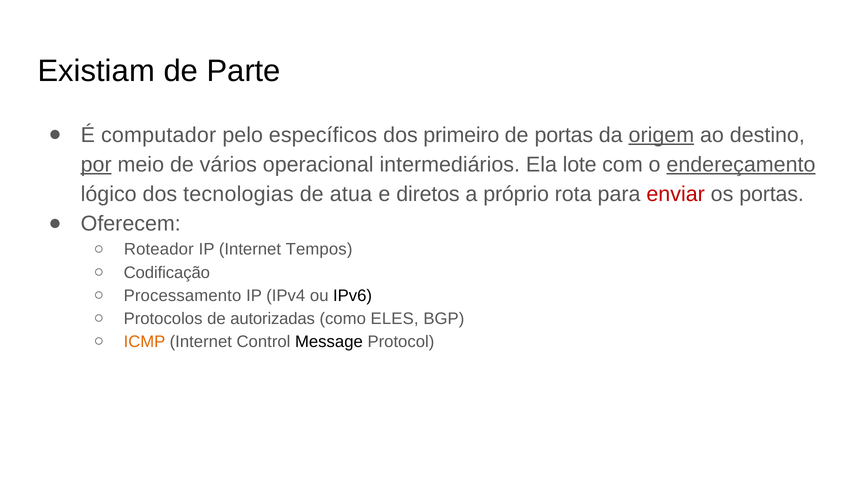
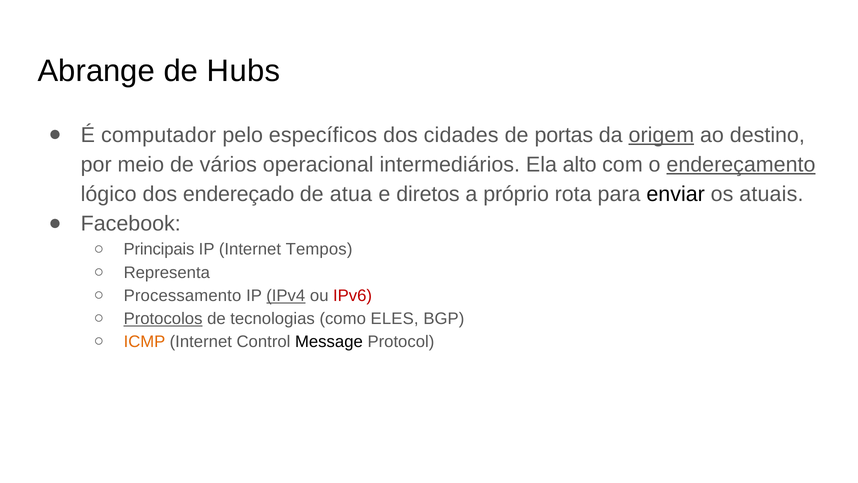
Existiam: Existiam -> Abrange
Parte: Parte -> Hubs
primeiro: primeiro -> cidades
por underline: present -> none
lote: lote -> alto
tecnologias: tecnologias -> endereçado
enviar colour: red -> black
os portas: portas -> atuais
Oferecem: Oferecem -> Facebook
Roteador: Roteador -> Principais
Codificação: Codificação -> Representa
IPv4 underline: none -> present
IPv6 colour: black -> red
Protocolos underline: none -> present
autorizadas: autorizadas -> tecnologias
